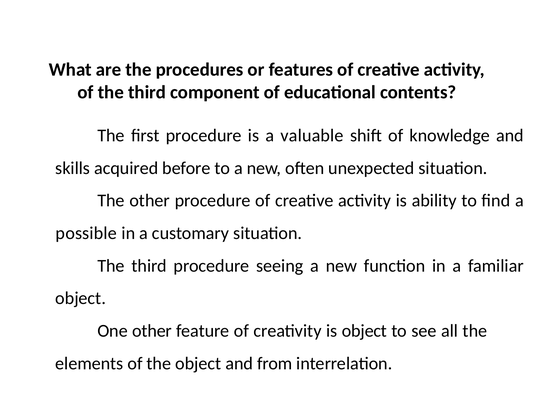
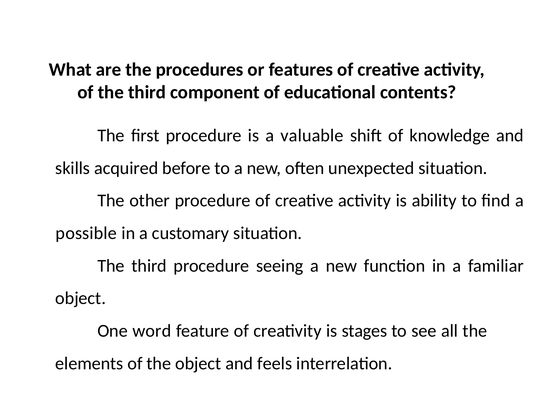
One other: other -> word
is object: object -> stages
from: from -> feels
